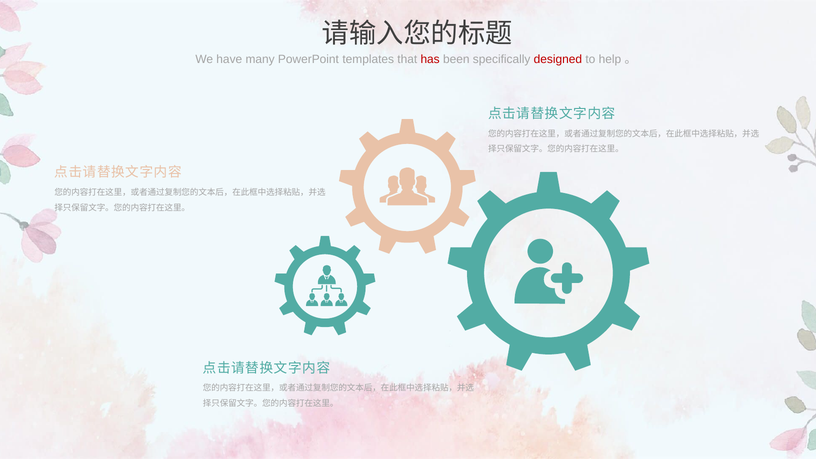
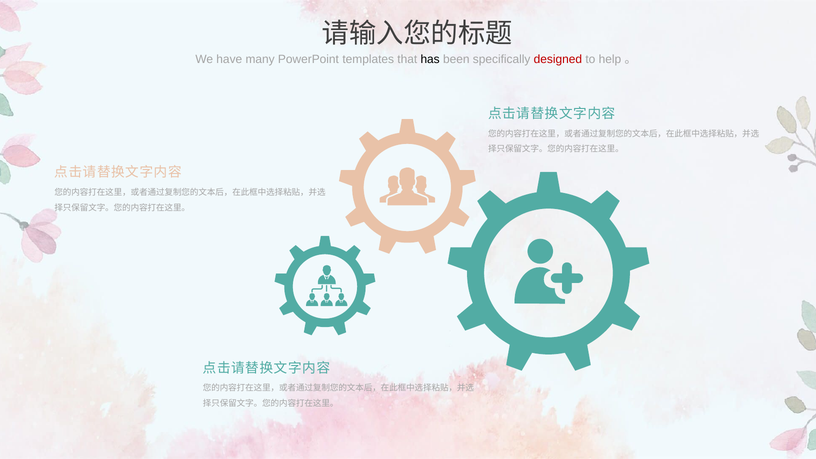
has colour: red -> black
